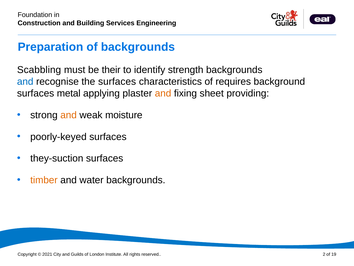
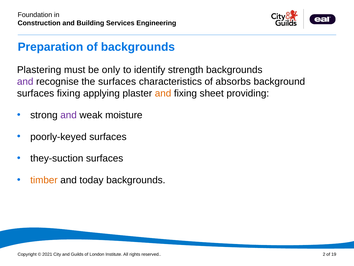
Scabbling: Scabbling -> Plastering
their: their -> only
and at (25, 81) colour: blue -> purple
requires: requires -> absorbs
surfaces metal: metal -> fixing
and at (69, 115) colour: orange -> purple
water: water -> today
